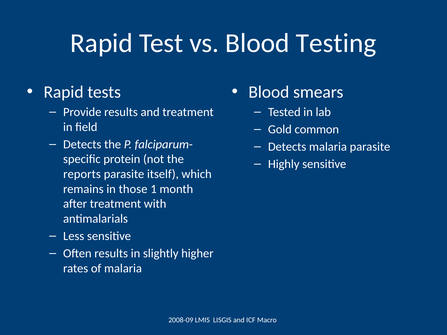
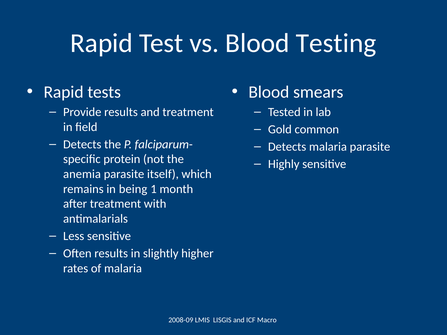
reports: reports -> anemia
those: those -> being
